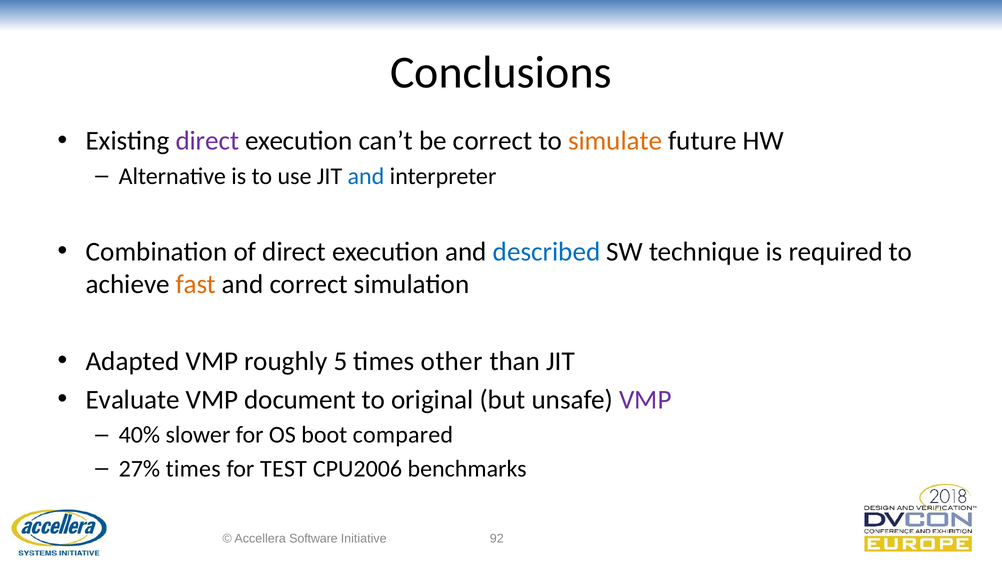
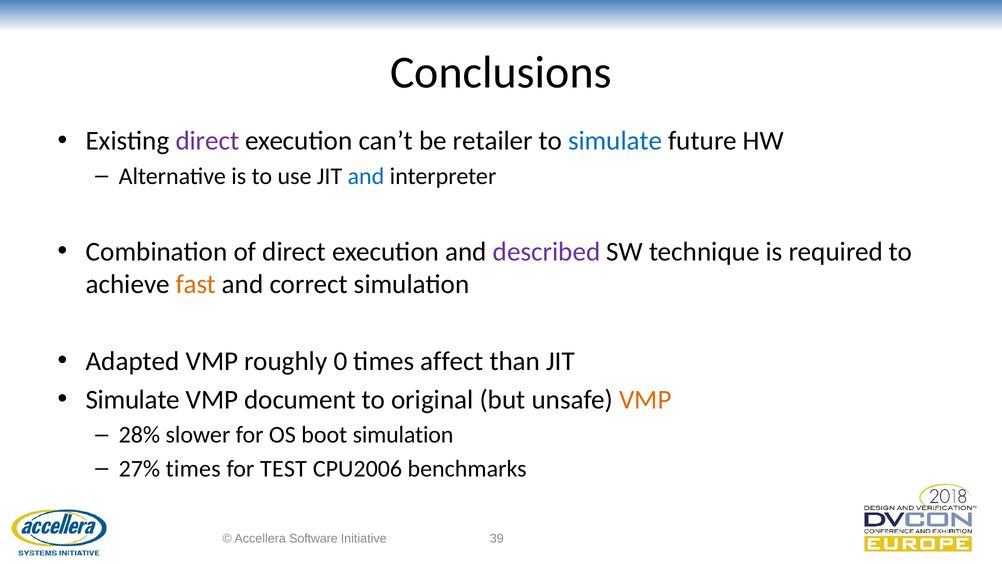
be correct: correct -> retailer
simulate at (615, 141) colour: orange -> blue
described colour: blue -> purple
5: 5 -> 0
other: other -> affect
Evaluate at (133, 399): Evaluate -> Simulate
VMP at (645, 399) colour: purple -> orange
40%: 40% -> 28%
boot compared: compared -> simulation
92: 92 -> 39
